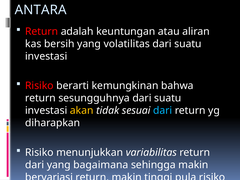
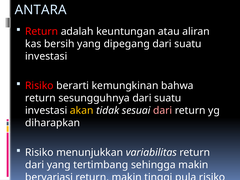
volatilitas: volatilitas -> dipegang
dari at (163, 111) colour: light blue -> pink
bagaimana: bagaimana -> tertimbang
